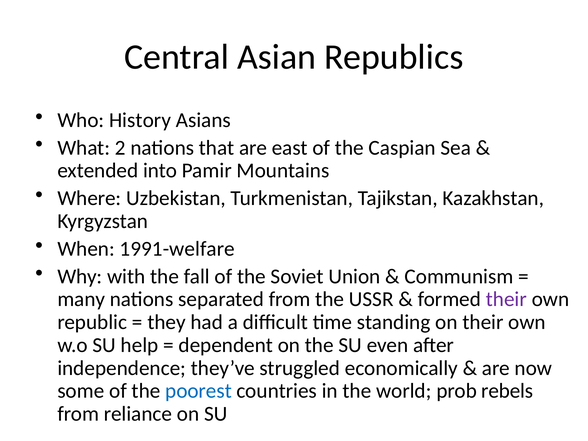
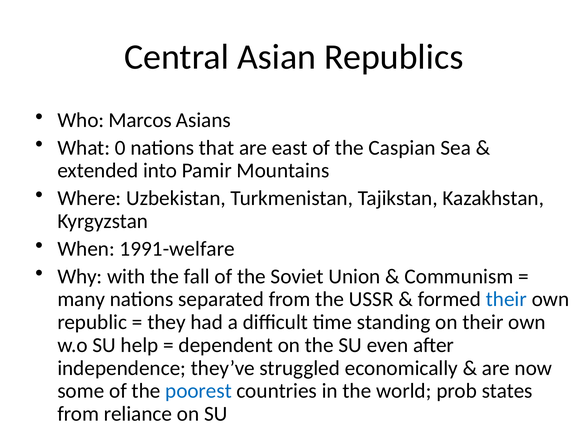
History: History -> Marcos
2: 2 -> 0
their at (506, 299) colour: purple -> blue
rebels: rebels -> states
